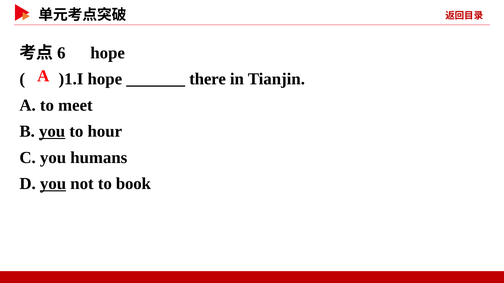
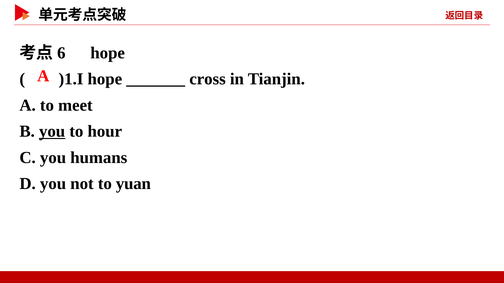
there: there -> cross
you at (53, 184) underline: present -> none
book: book -> yuan
